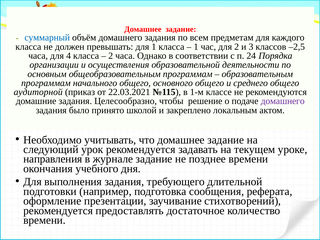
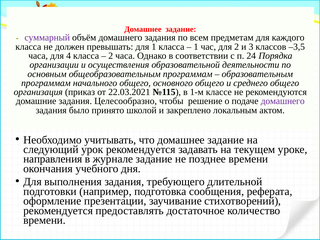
суммарный colour: blue -> purple
–2,5: –2,5 -> –3,5
аудиторной: аудиторной -> организация
